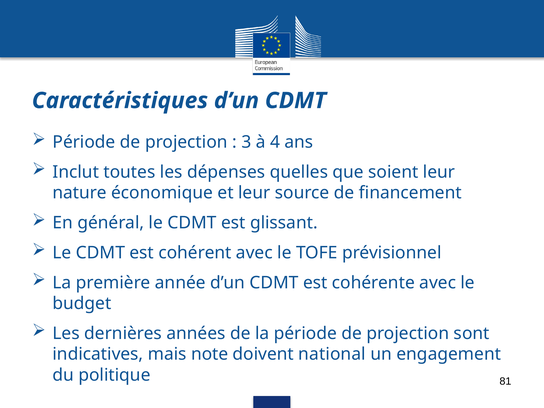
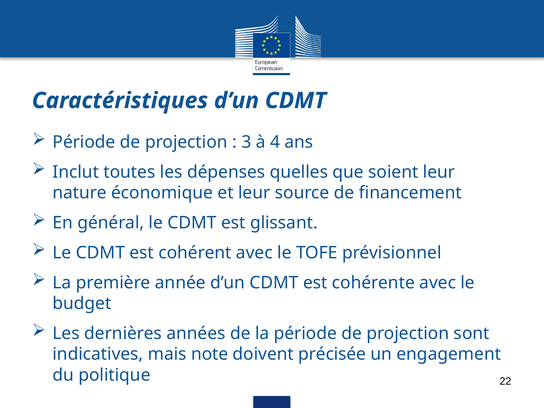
national: national -> précisée
81: 81 -> 22
